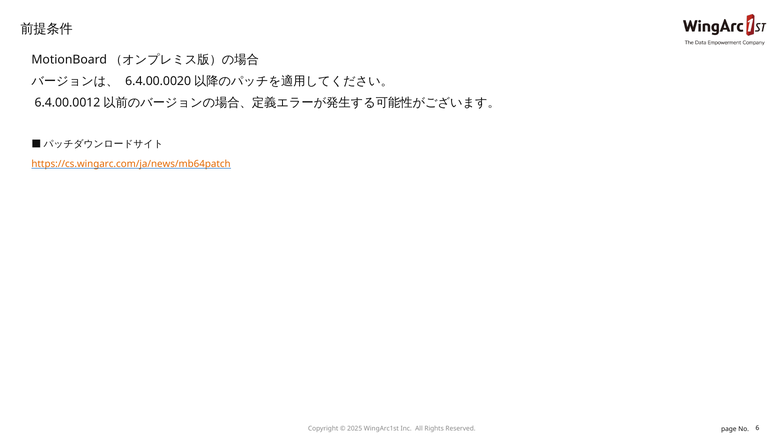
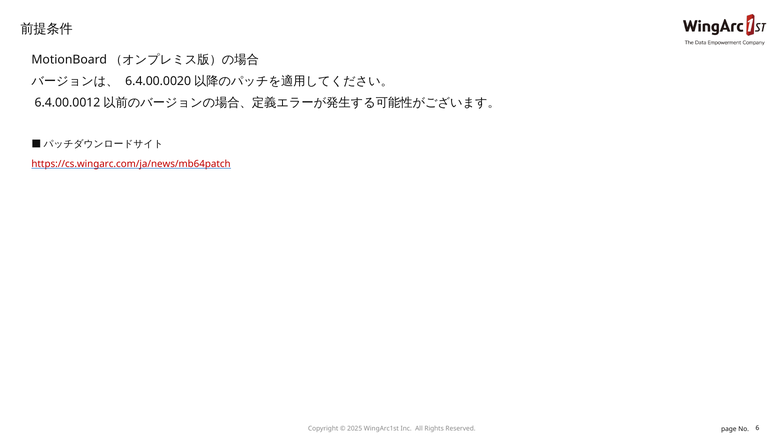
https://cs.wingarc.com/ja/news/mb64patch colour: orange -> red
